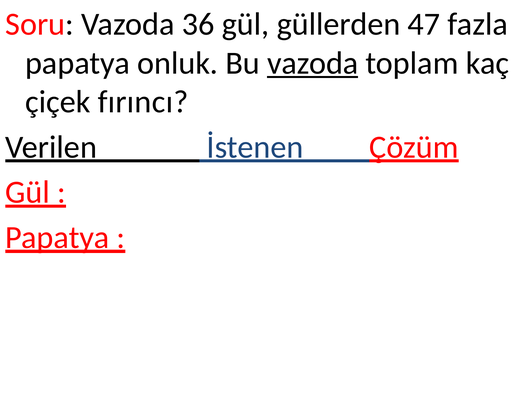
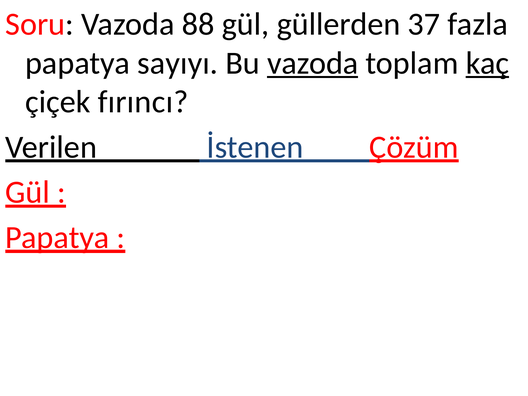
36: 36 -> 88
47: 47 -> 37
onluk: onluk -> sayıyı
kaç underline: none -> present
